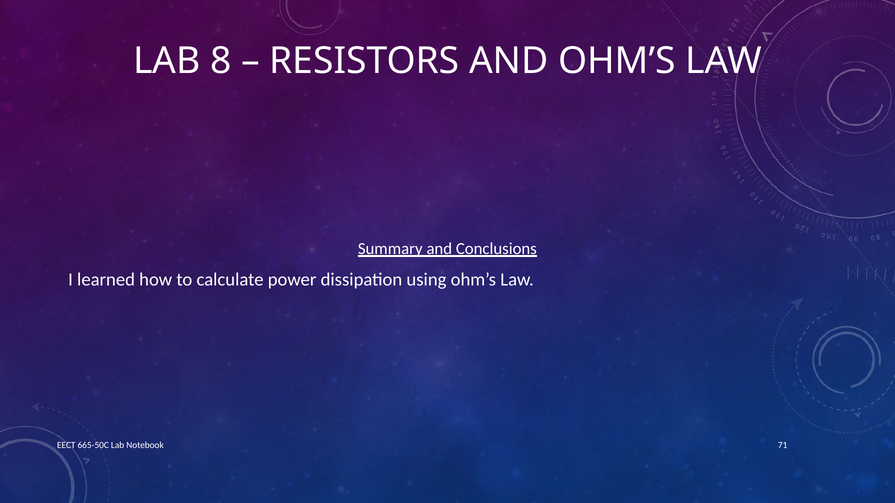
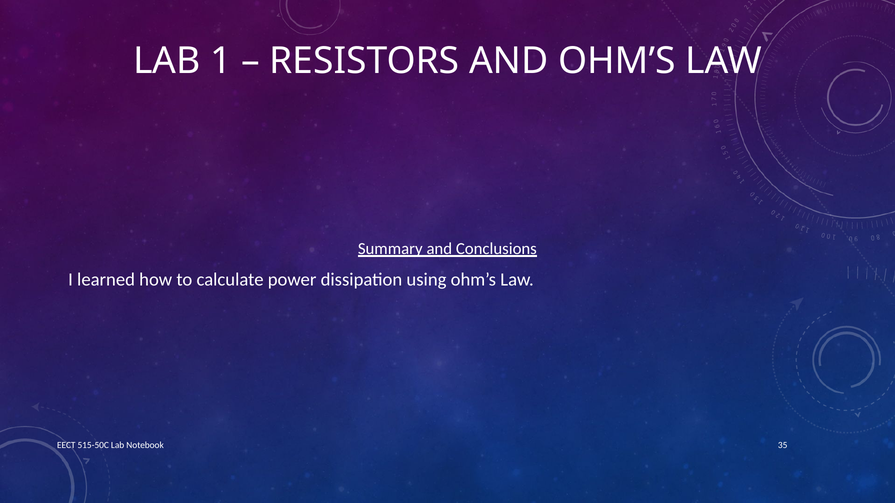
8: 8 -> 1
665-50C: 665-50C -> 515-50C
71: 71 -> 35
